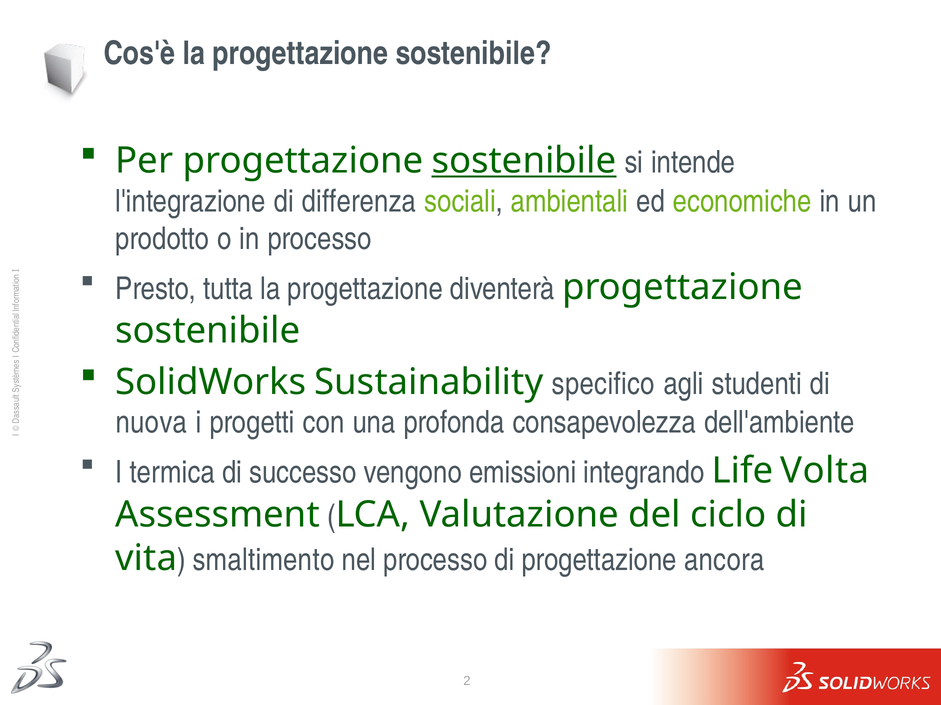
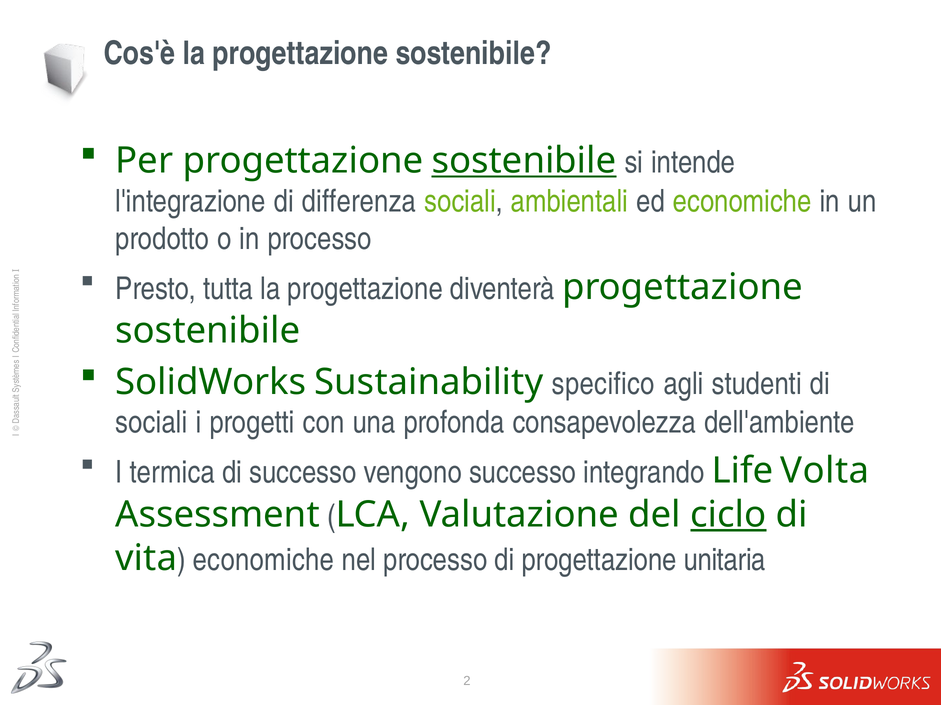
nuova at (151, 423): nuova -> sociali
vengono emissioni: emissioni -> successo
ciclo underline: none -> present
vita smaltimento: smaltimento -> economiche
ancora: ancora -> unitaria
